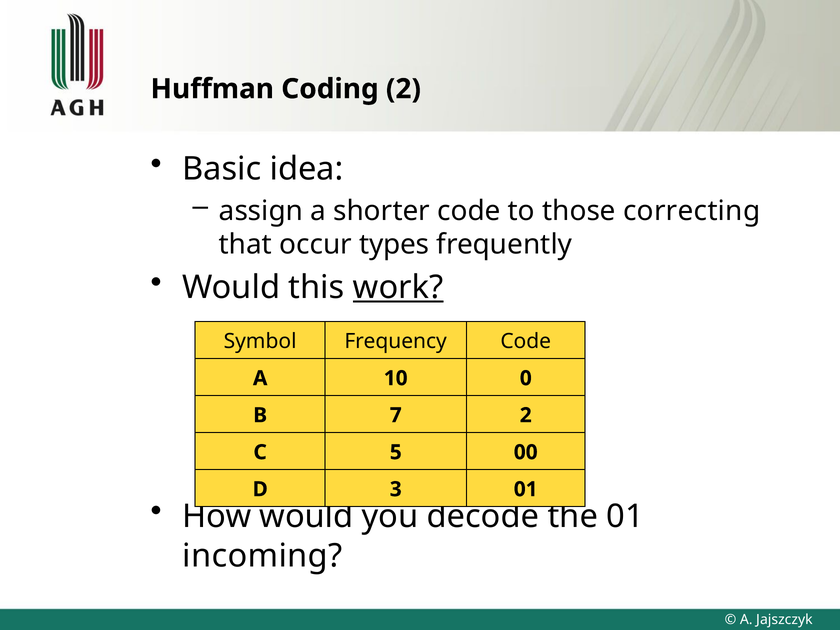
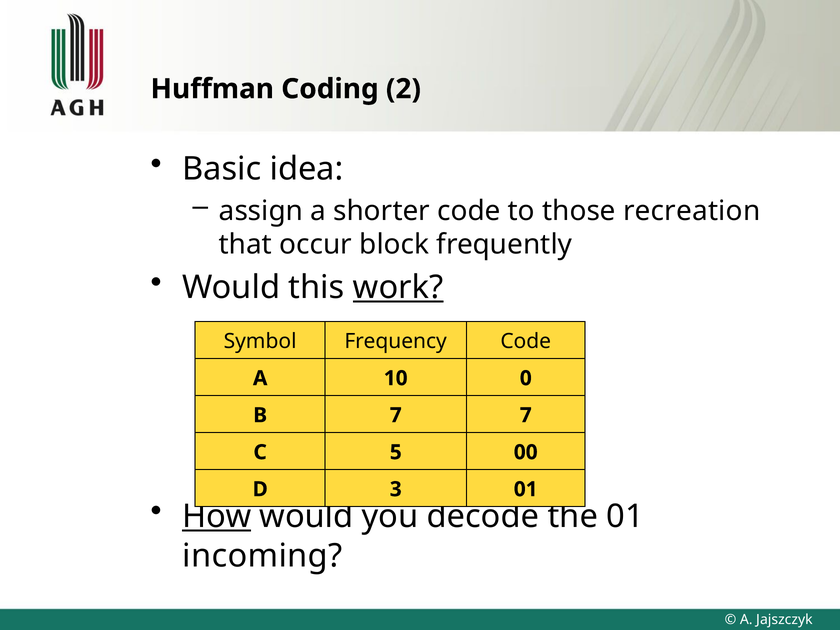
correcting: correcting -> recreation
types: types -> block
7 2: 2 -> 7
How underline: none -> present
